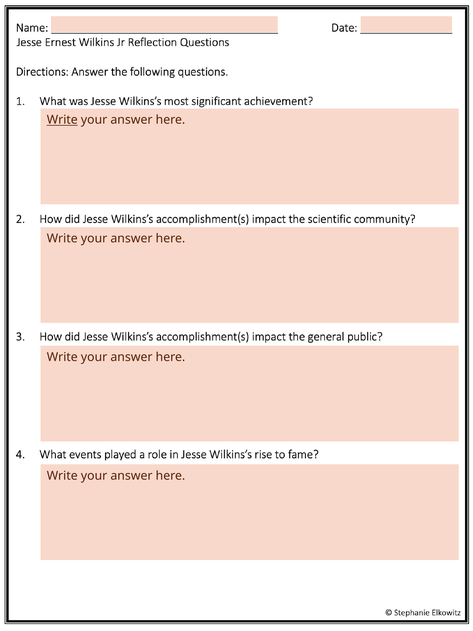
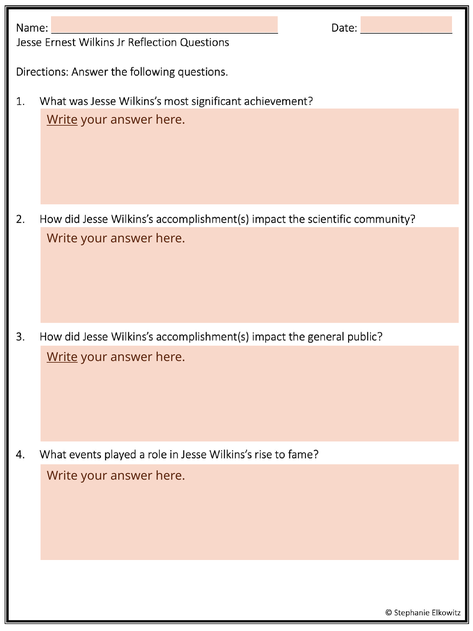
Write at (62, 357) underline: none -> present
